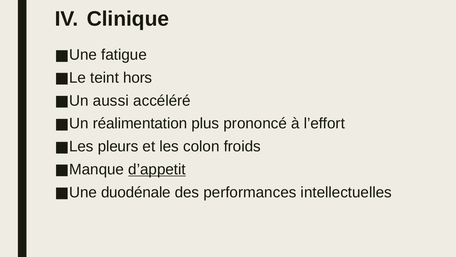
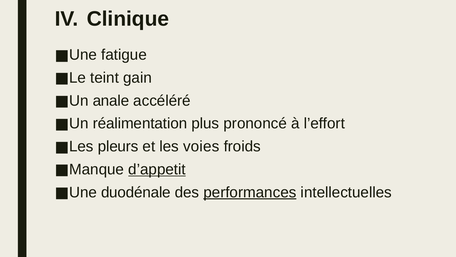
hors: hors -> gain
aussi: aussi -> anale
colon: colon -> voies
performances underline: none -> present
